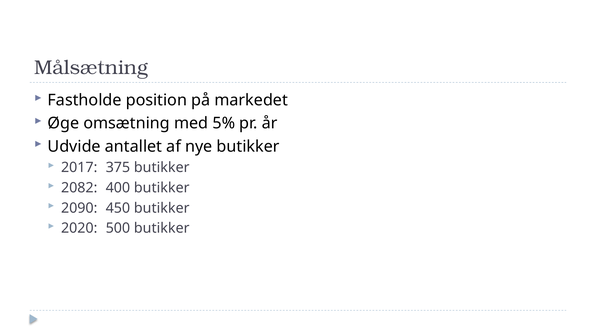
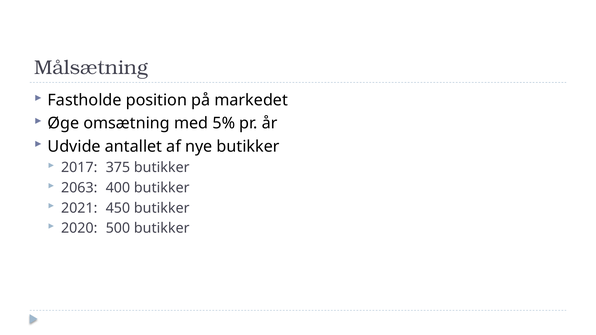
2082: 2082 -> 2063
2090: 2090 -> 2021
